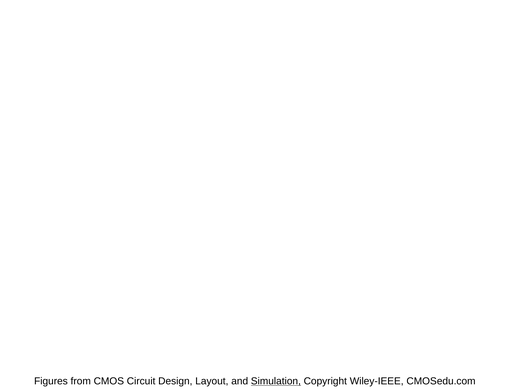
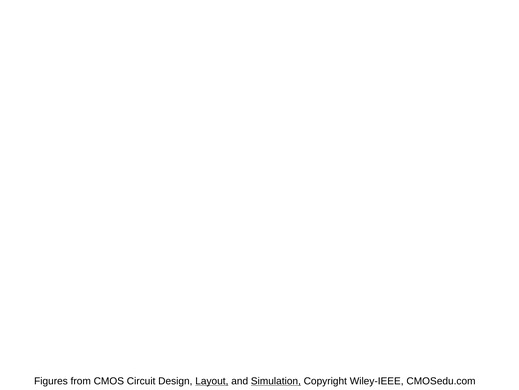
Layout underline: none -> present
